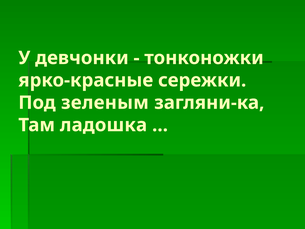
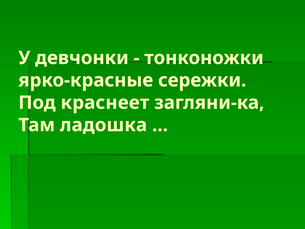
зеленым: зеленым -> краснеет
